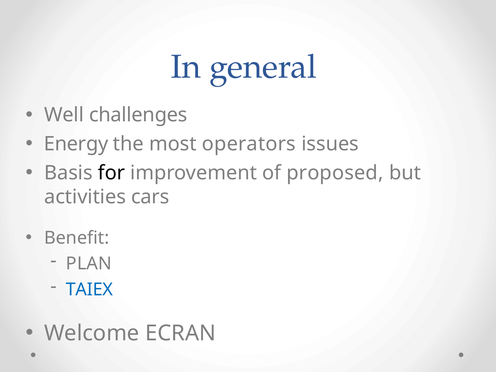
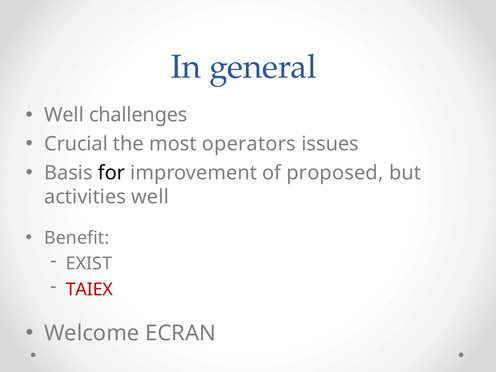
Energy: Energy -> Crucial
activities cars: cars -> well
PLAN: PLAN -> EXIST
TAIEX colour: blue -> red
